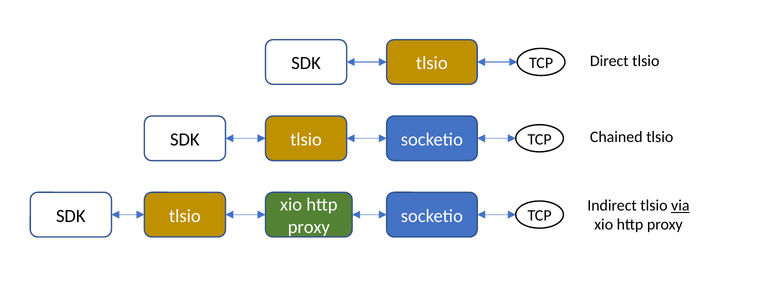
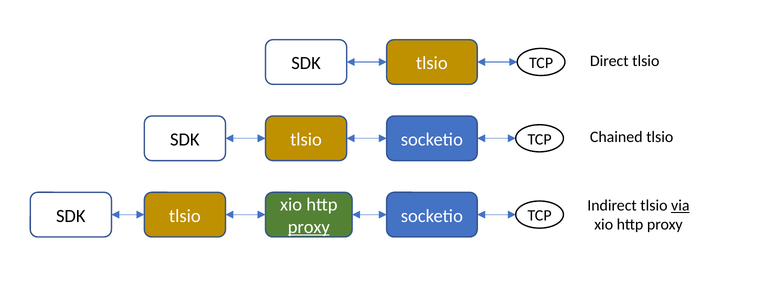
proxy at (309, 227) underline: none -> present
